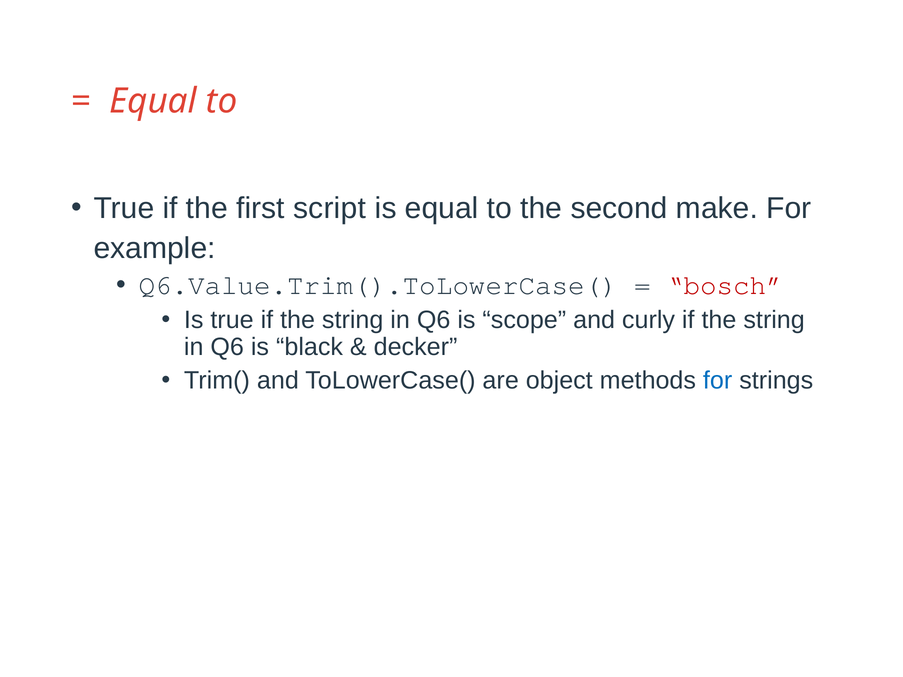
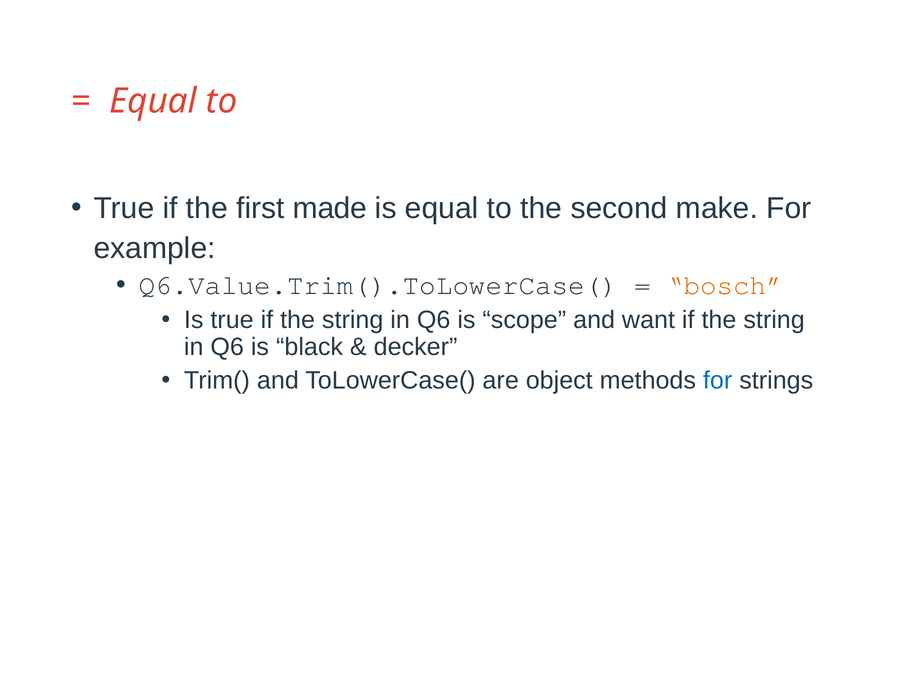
script: script -> made
bosch colour: red -> orange
curly: curly -> want
